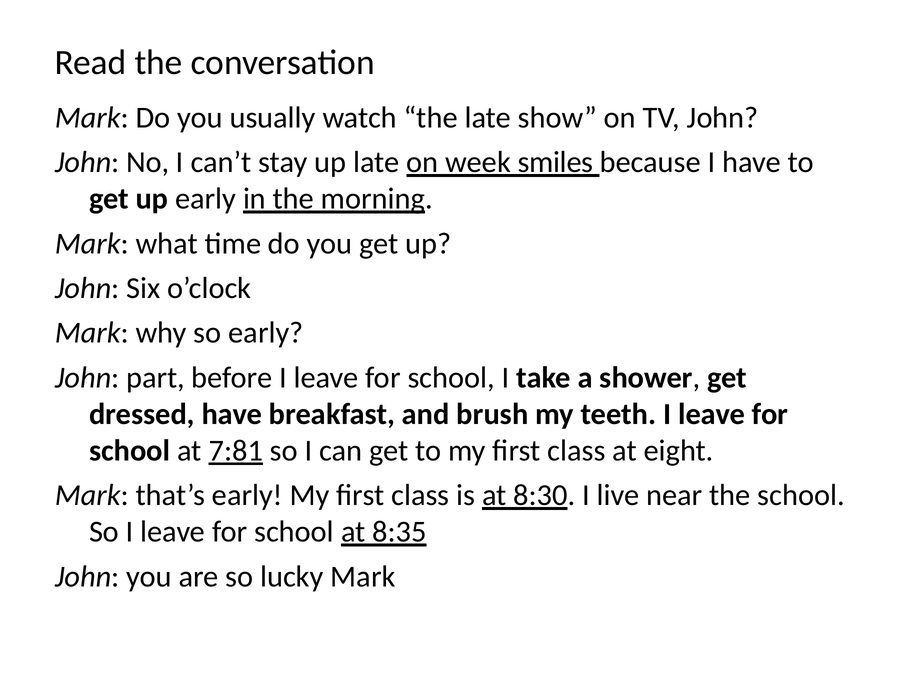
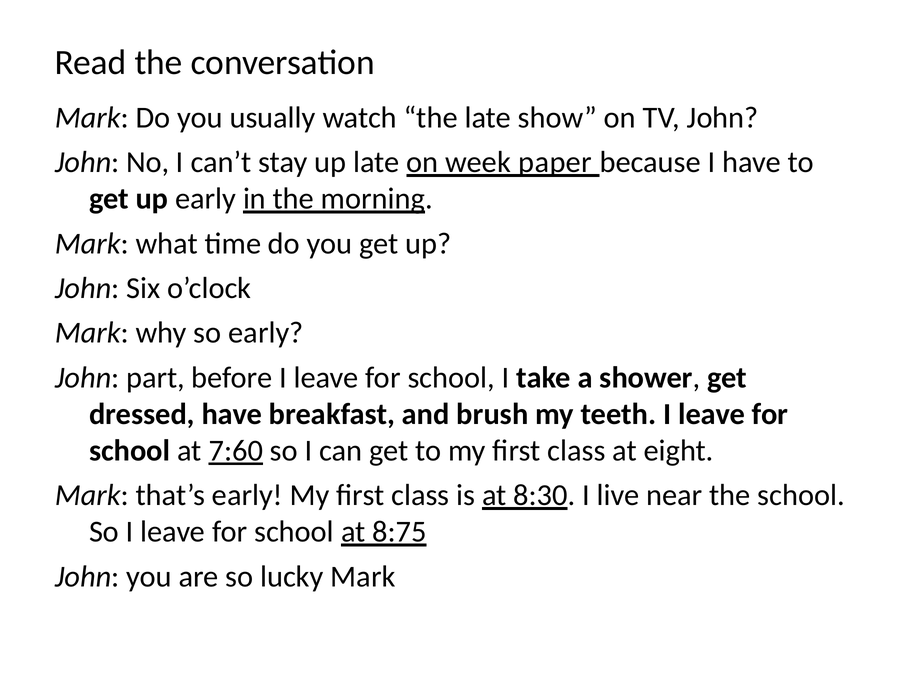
smiles: smiles -> paper
7:81: 7:81 -> 7:60
8:35: 8:35 -> 8:75
